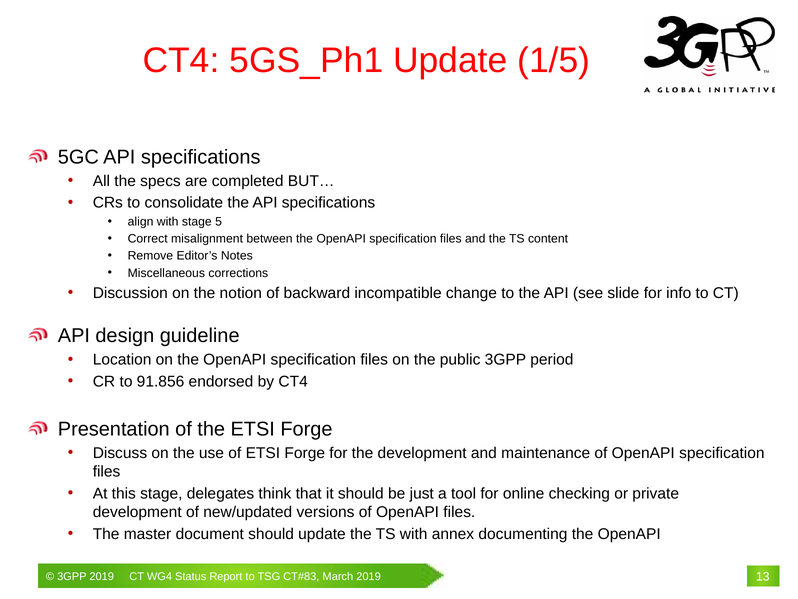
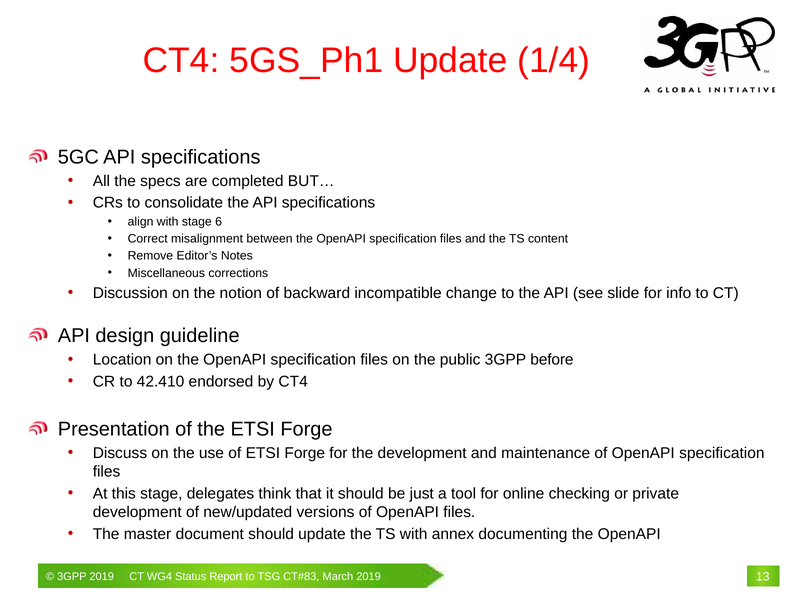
1/5: 1/5 -> 1/4
5: 5 -> 6
period: period -> before
91.856: 91.856 -> 42.410
